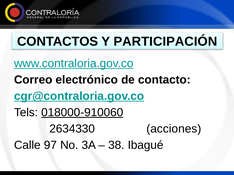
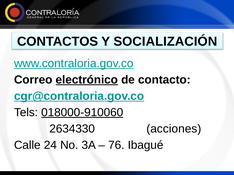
PARTICIPACIÓN: PARTICIPACIÓN -> SOCIALIZACIÓN
electrónico underline: none -> present
97: 97 -> 24
38: 38 -> 76
